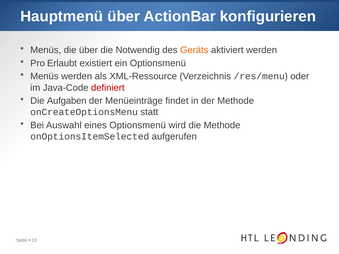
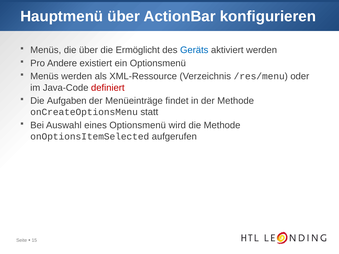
Notwendig: Notwendig -> Ermöglicht
Geräts colour: orange -> blue
Erlaubt: Erlaubt -> Andere
